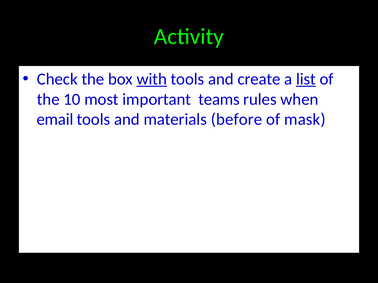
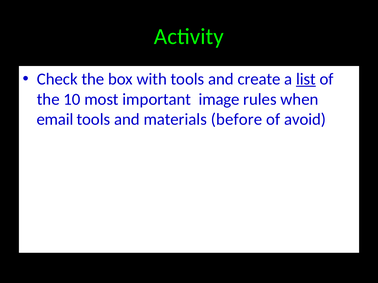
with underline: present -> none
teams: teams -> image
mask: mask -> avoid
